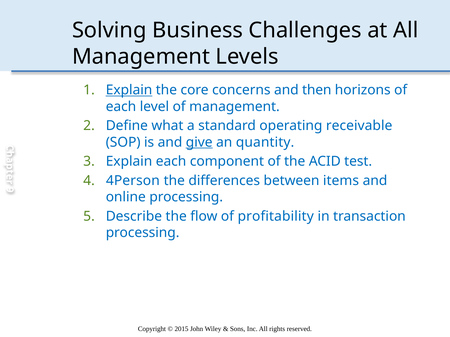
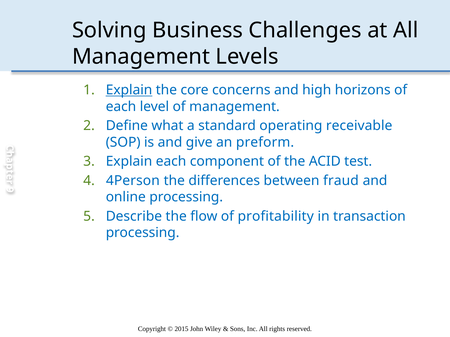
then: then -> high
give underline: present -> none
quantity: quantity -> preform
items: items -> fraud
